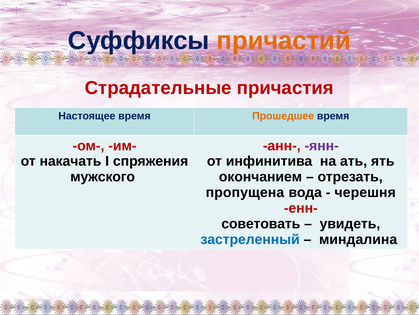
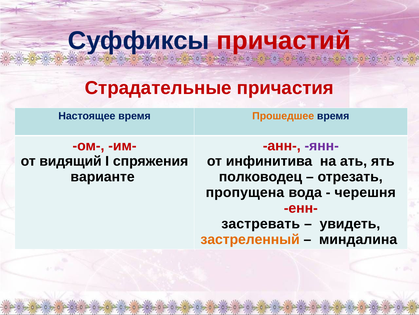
причастий colour: orange -> red
накачать: накачать -> видящий
мужского: мужского -> варианте
окончанием: окончанием -> полководец
советовать: советовать -> застревать
застреленный colour: blue -> orange
